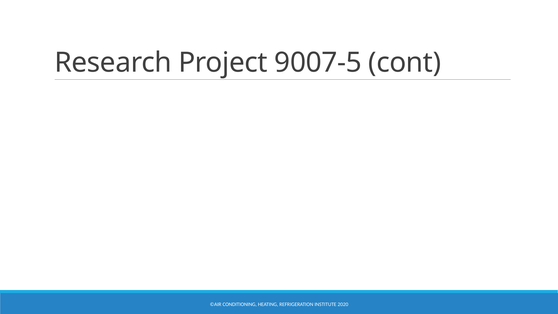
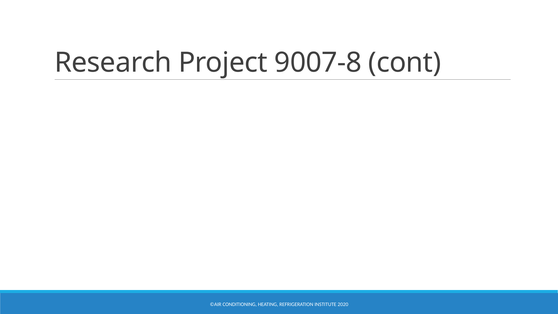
9007-5: 9007-5 -> 9007-8
